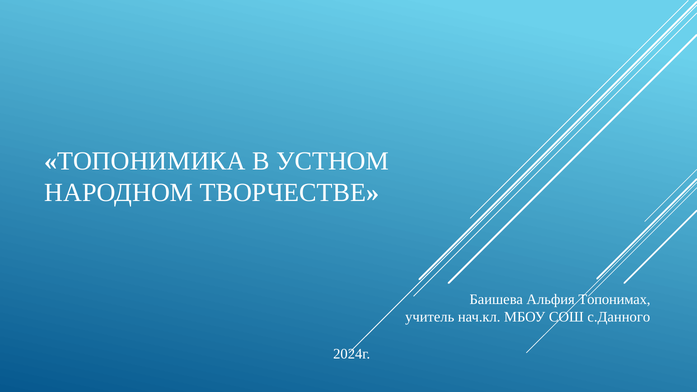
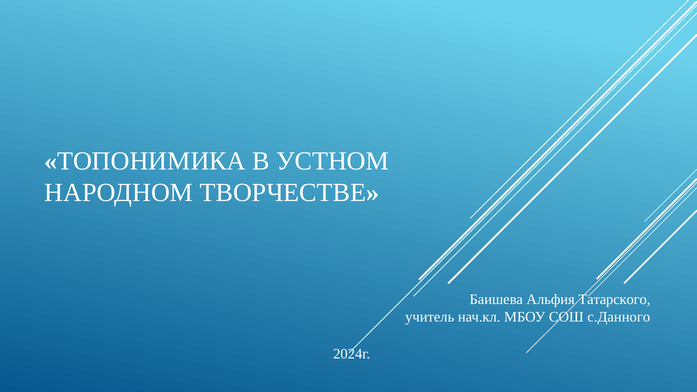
Топонимах: Топонимах -> Татарского
